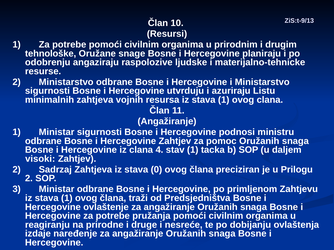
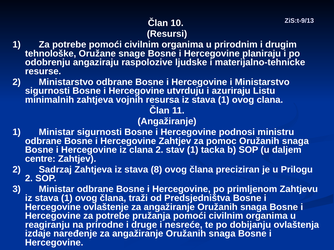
clana 4: 4 -> 2
visoki: visoki -> centre
0: 0 -> 8
